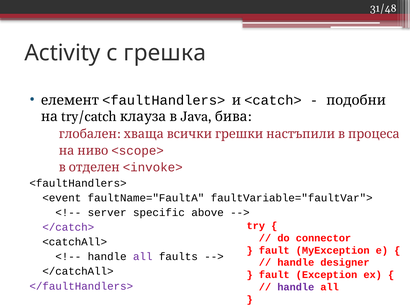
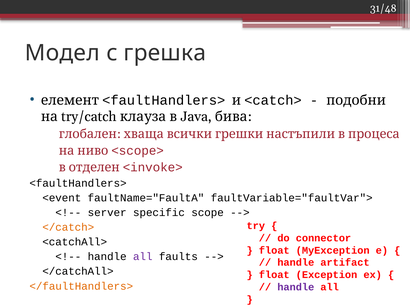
Activity: Activity -> Модел
above: above -> scope
</catch> colour: purple -> orange
fault at (274, 250): fault -> float
designer: designer -> artifact
fault at (274, 274): fault -> float
</faultHandlers> colour: purple -> orange
